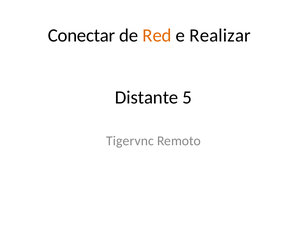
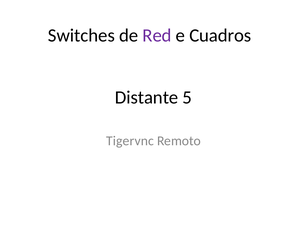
Conectar: Conectar -> Switches
Red colour: orange -> purple
Realizar: Realizar -> Cuadros
